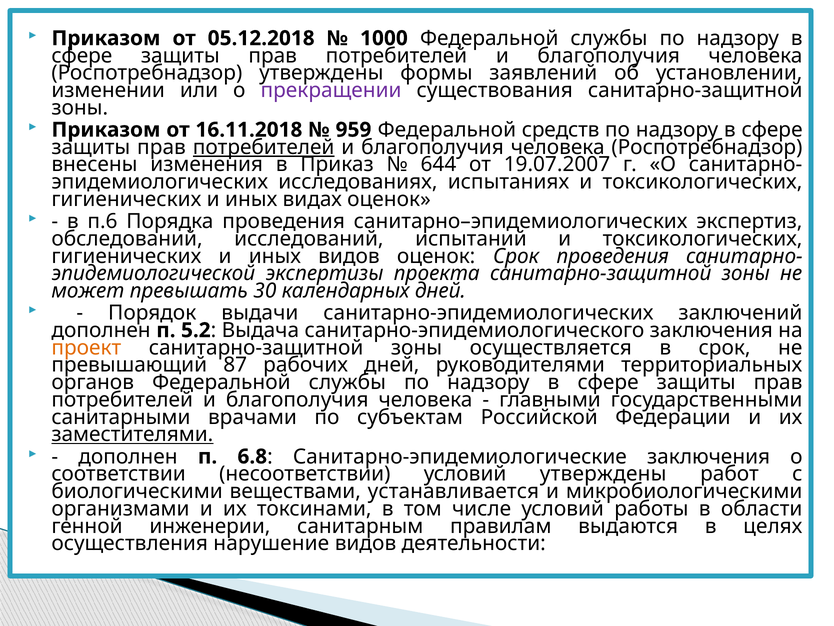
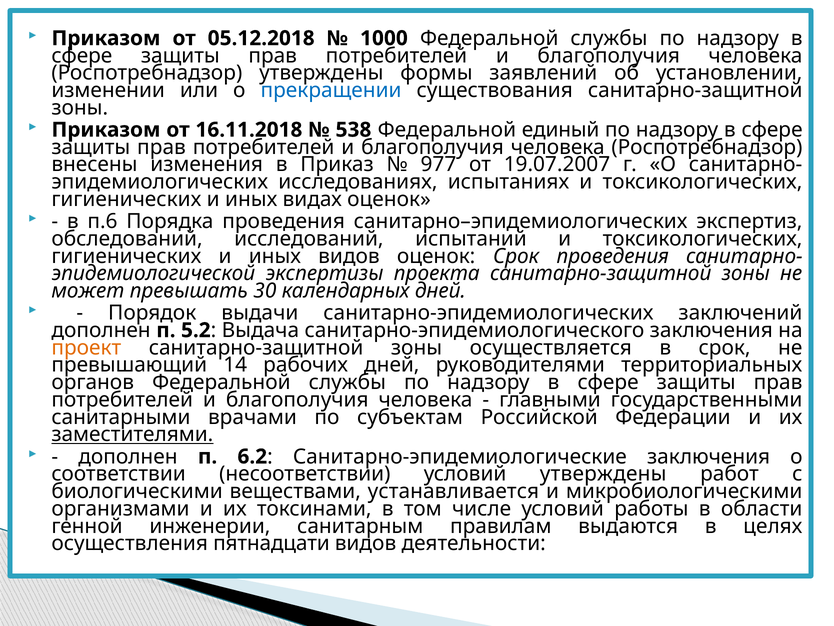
прекращении colour: purple -> blue
959: 959 -> 538
средств: средств -> единый
потребителей at (264, 147) underline: present -> none
644: 644 -> 977
87: 87 -> 14
6.8: 6.8 -> 6.2
нарушение: нарушение -> пятнадцати
